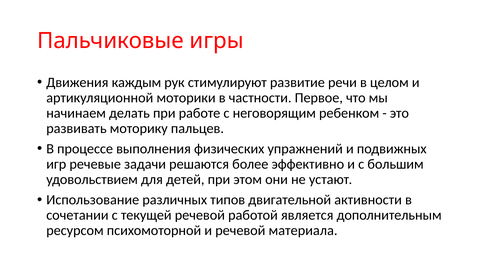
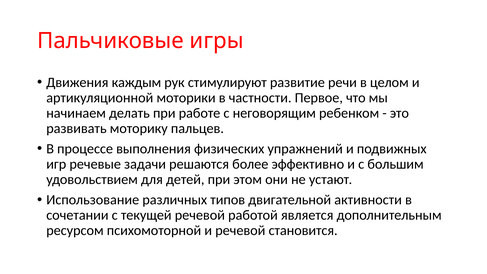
материала: материала -> становится
